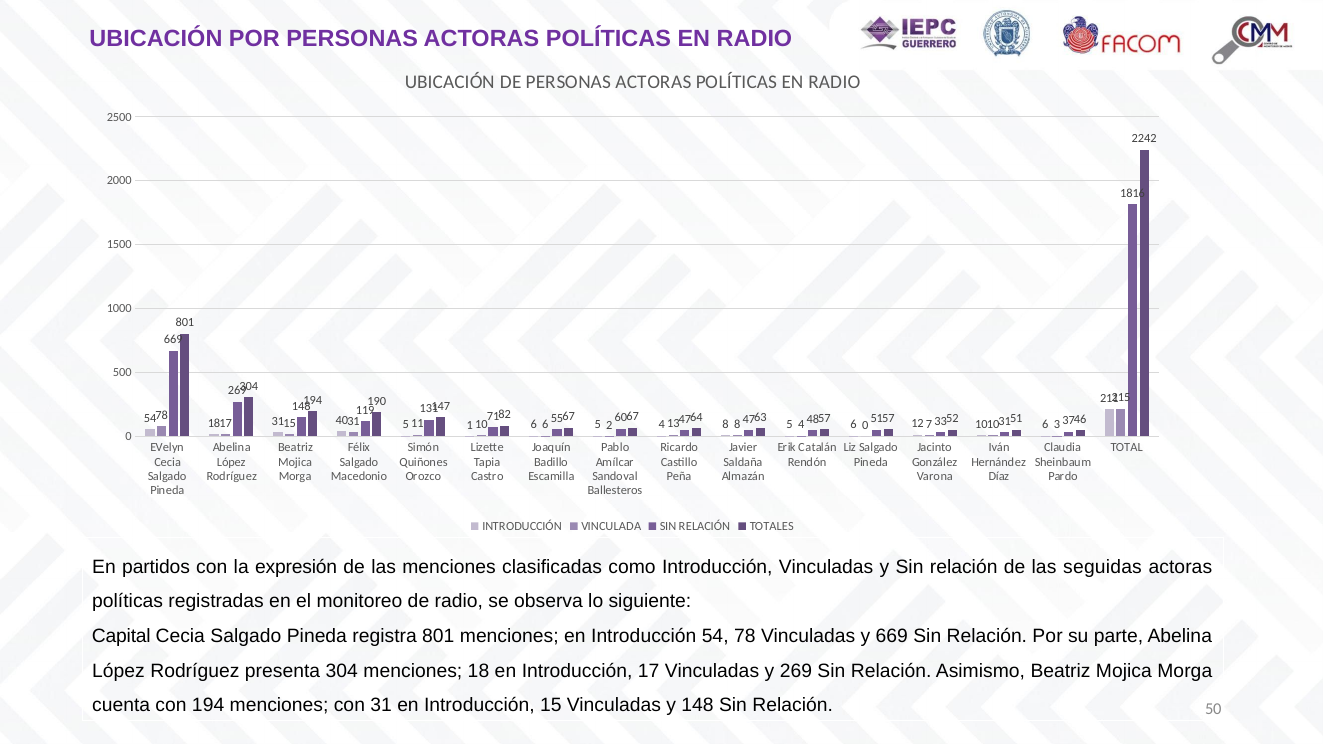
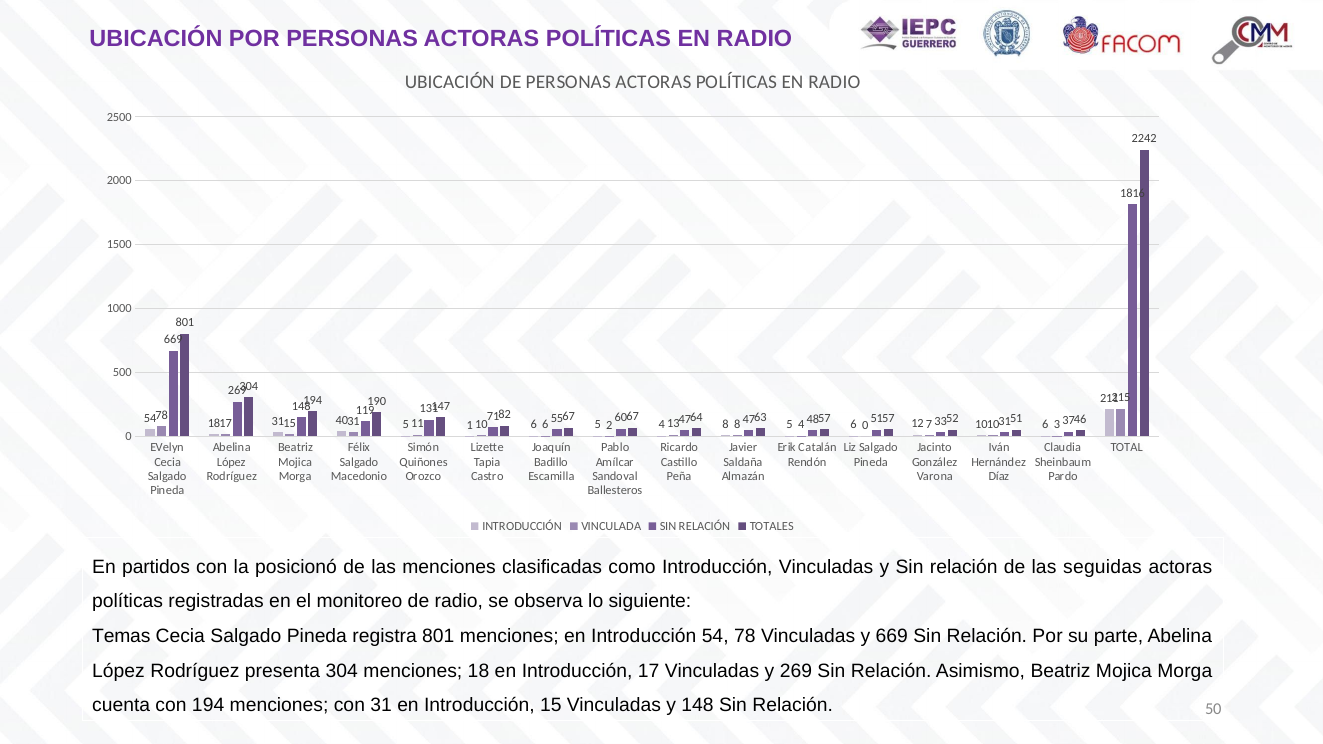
expresión: expresión -> posicionó
Capital: Capital -> Temas
